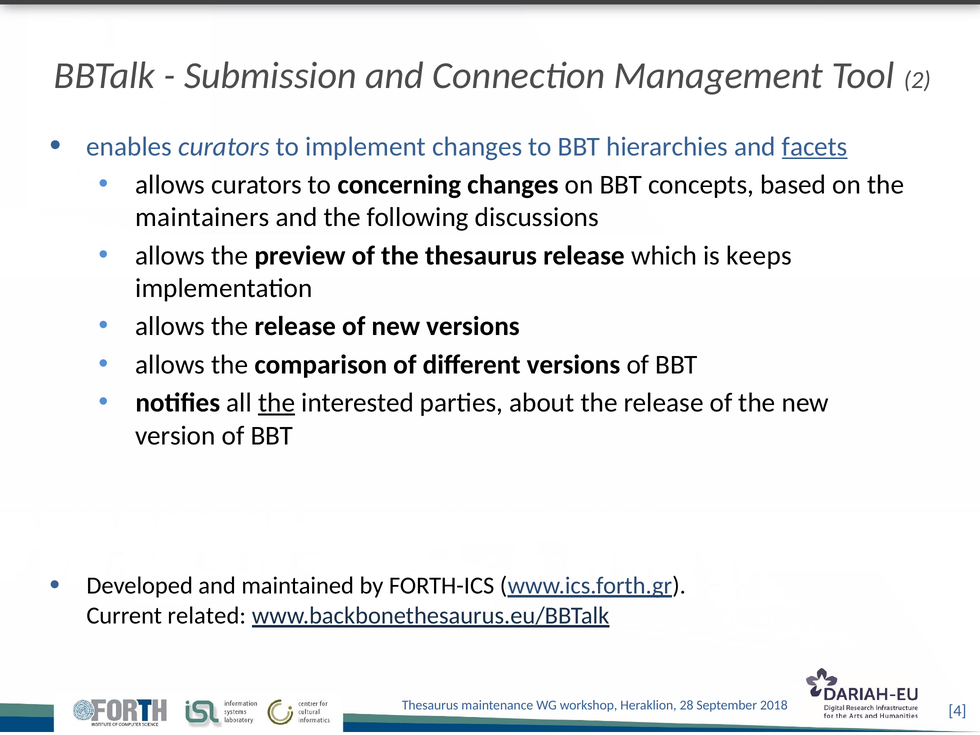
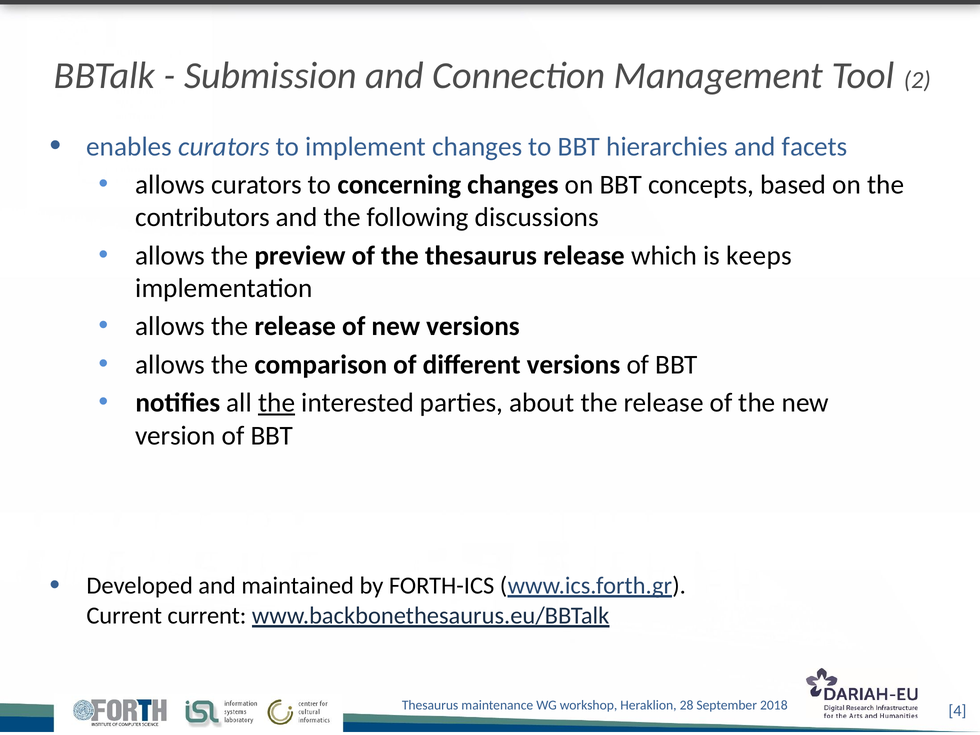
facets underline: present -> none
maintainers: maintainers -> contributors
Current related: related -> current
